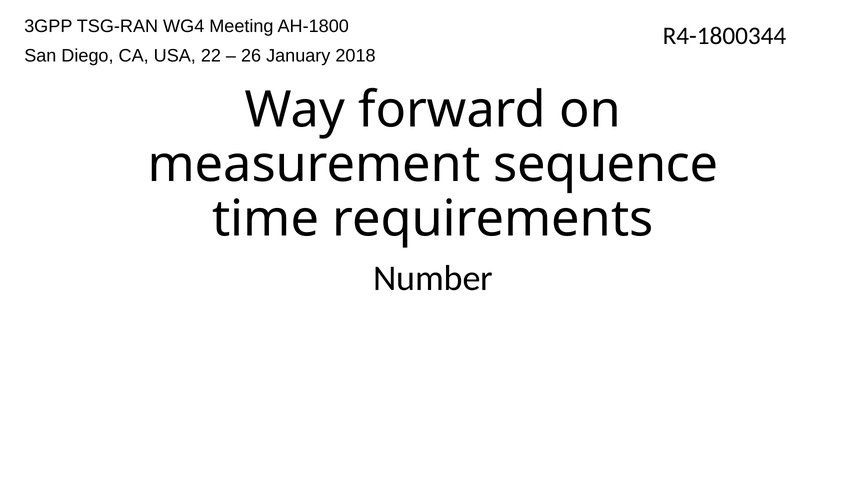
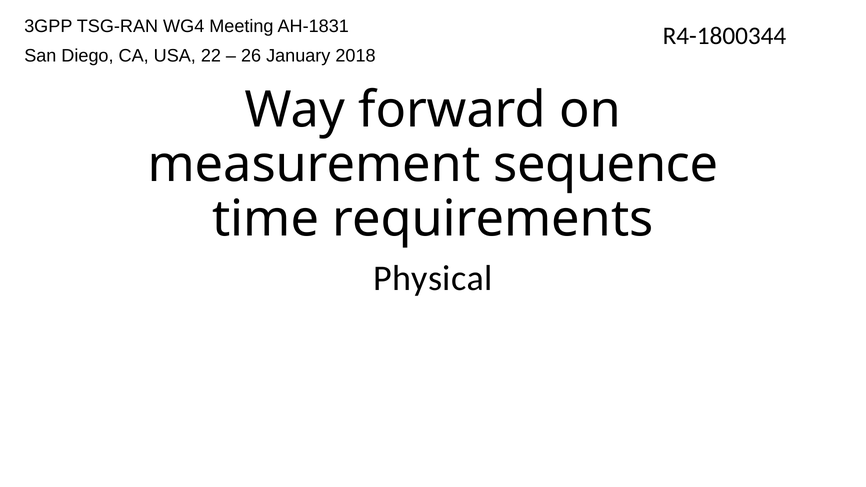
AH-1800: AH-1800 -> AH-1831
Number: Number -> Physical
